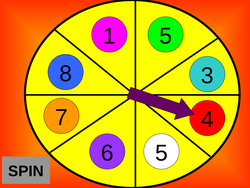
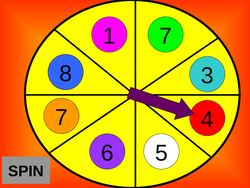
1 5: 5 -> 7
